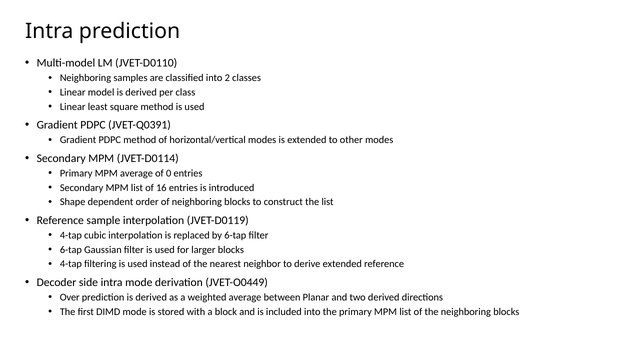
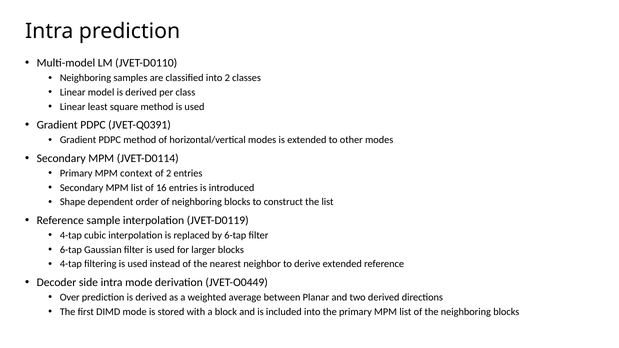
MPM average: average -> context
of 0: 0 -> 2
